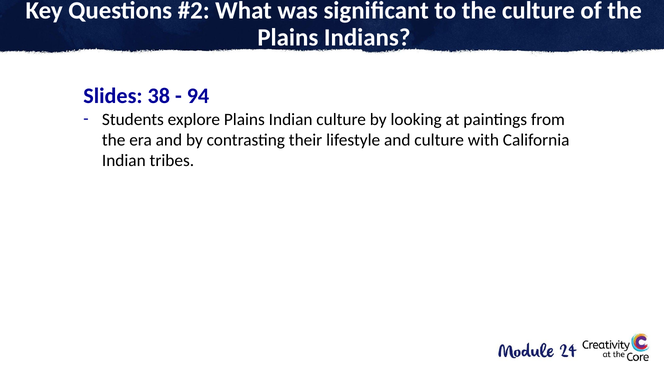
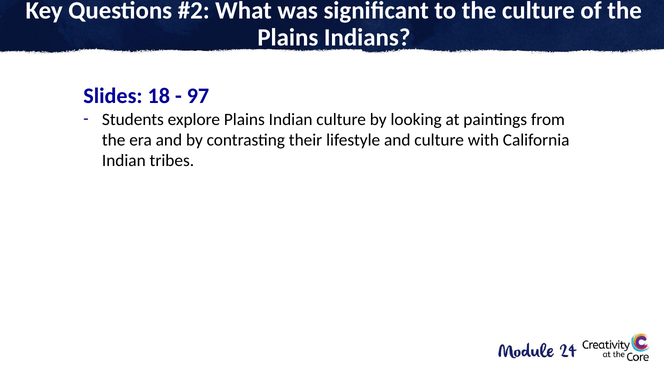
38: 38 -> 18
94: 94 -> 97
